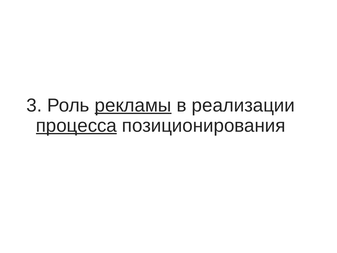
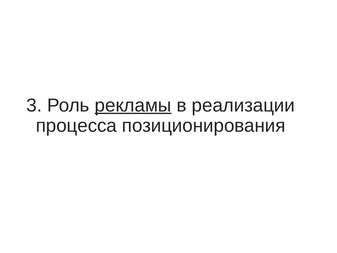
процесса underline: present -> none
